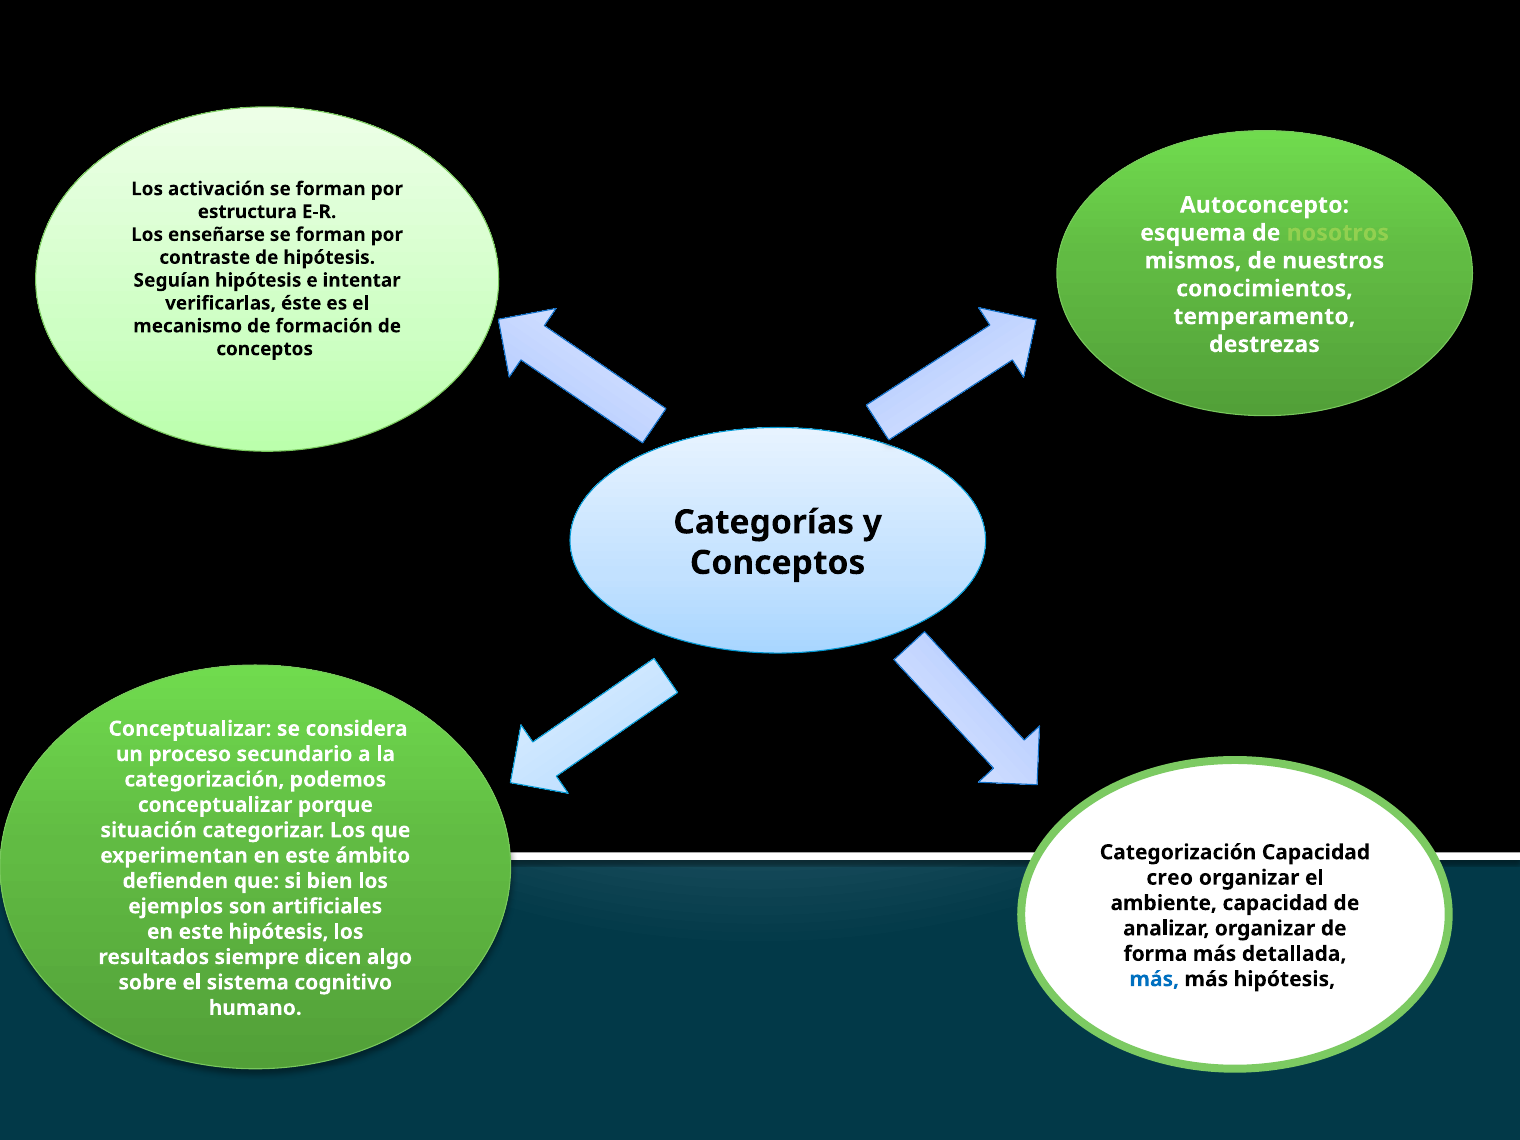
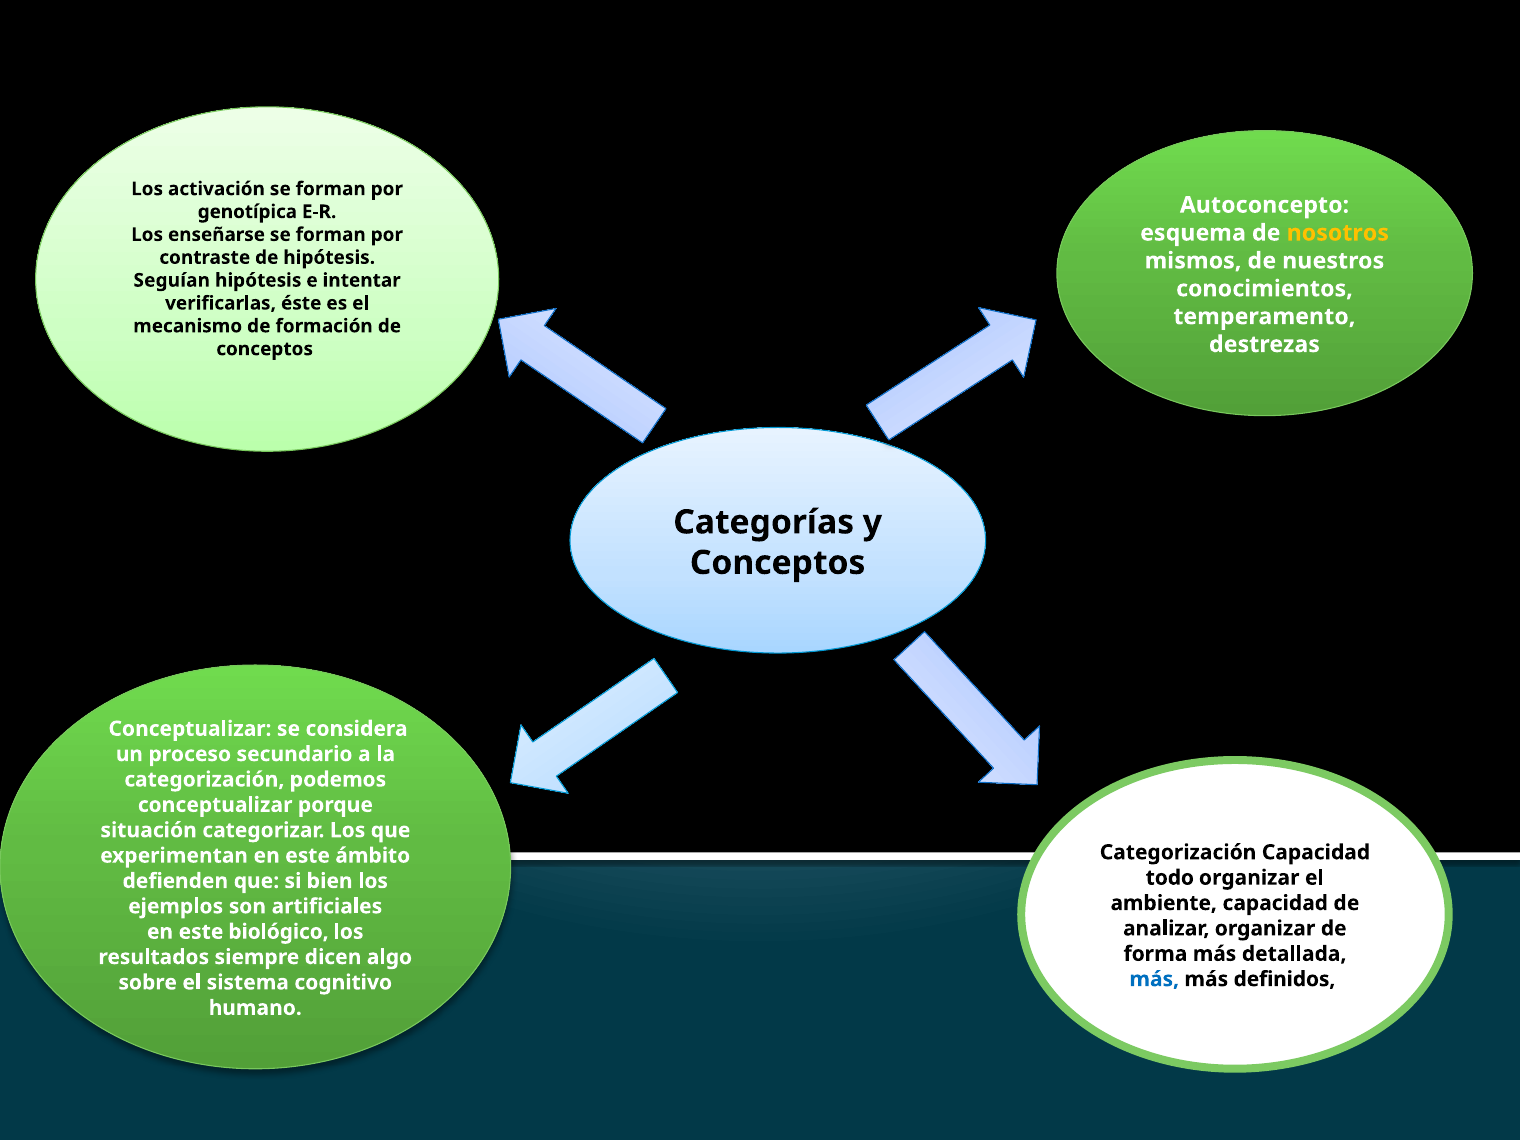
estructura: estructura -> genotípica
nosotros colour: light green -> yellow
creo: creo -> todo
este hipótesis: hipótesis -> biológico
más hipótesis: hipótesis -> definidos
